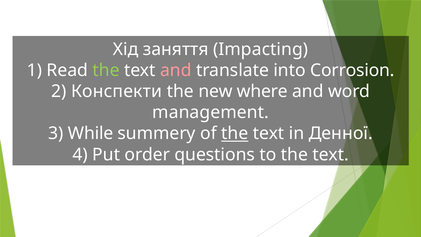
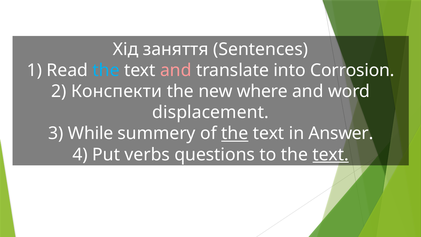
Impacting: Impacting -> Sentences
the at (106, 70) colour: light green -> light blue
management: management -> displacement
Денної: Денної -> Answer
order: order -> verbs
text at (331, 154) underline: none -> present
